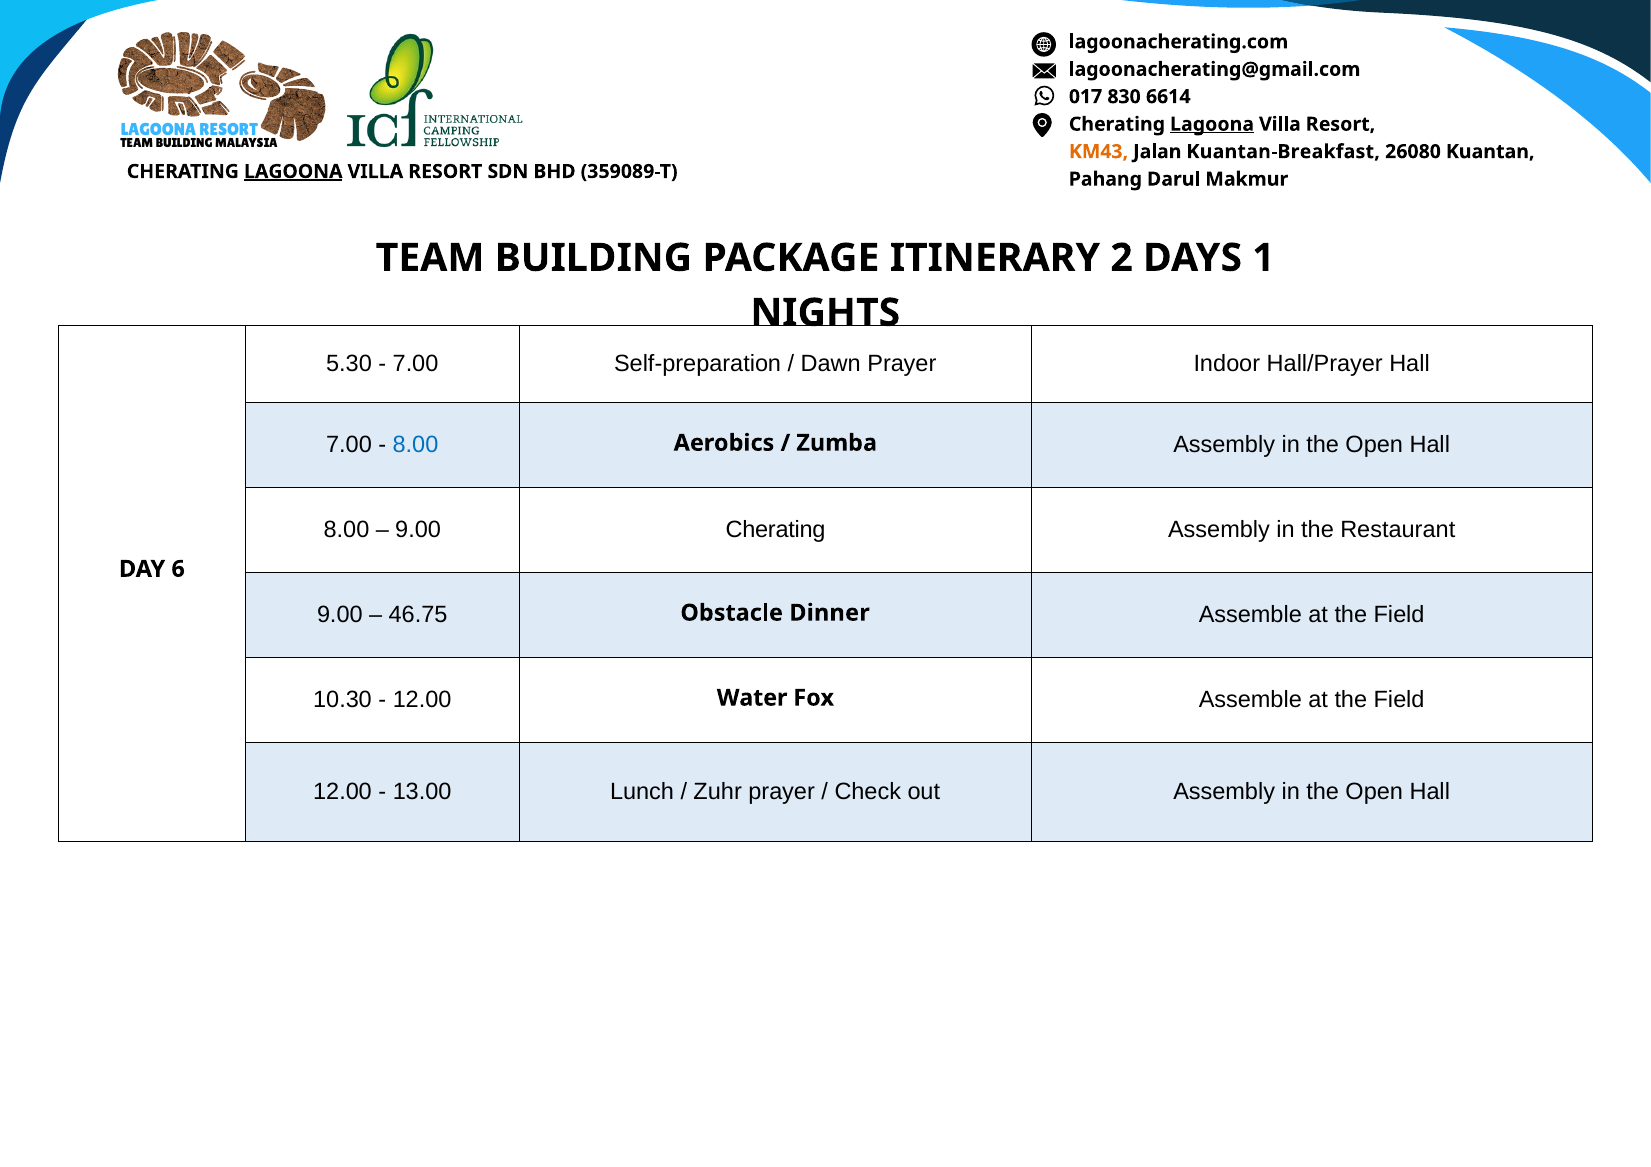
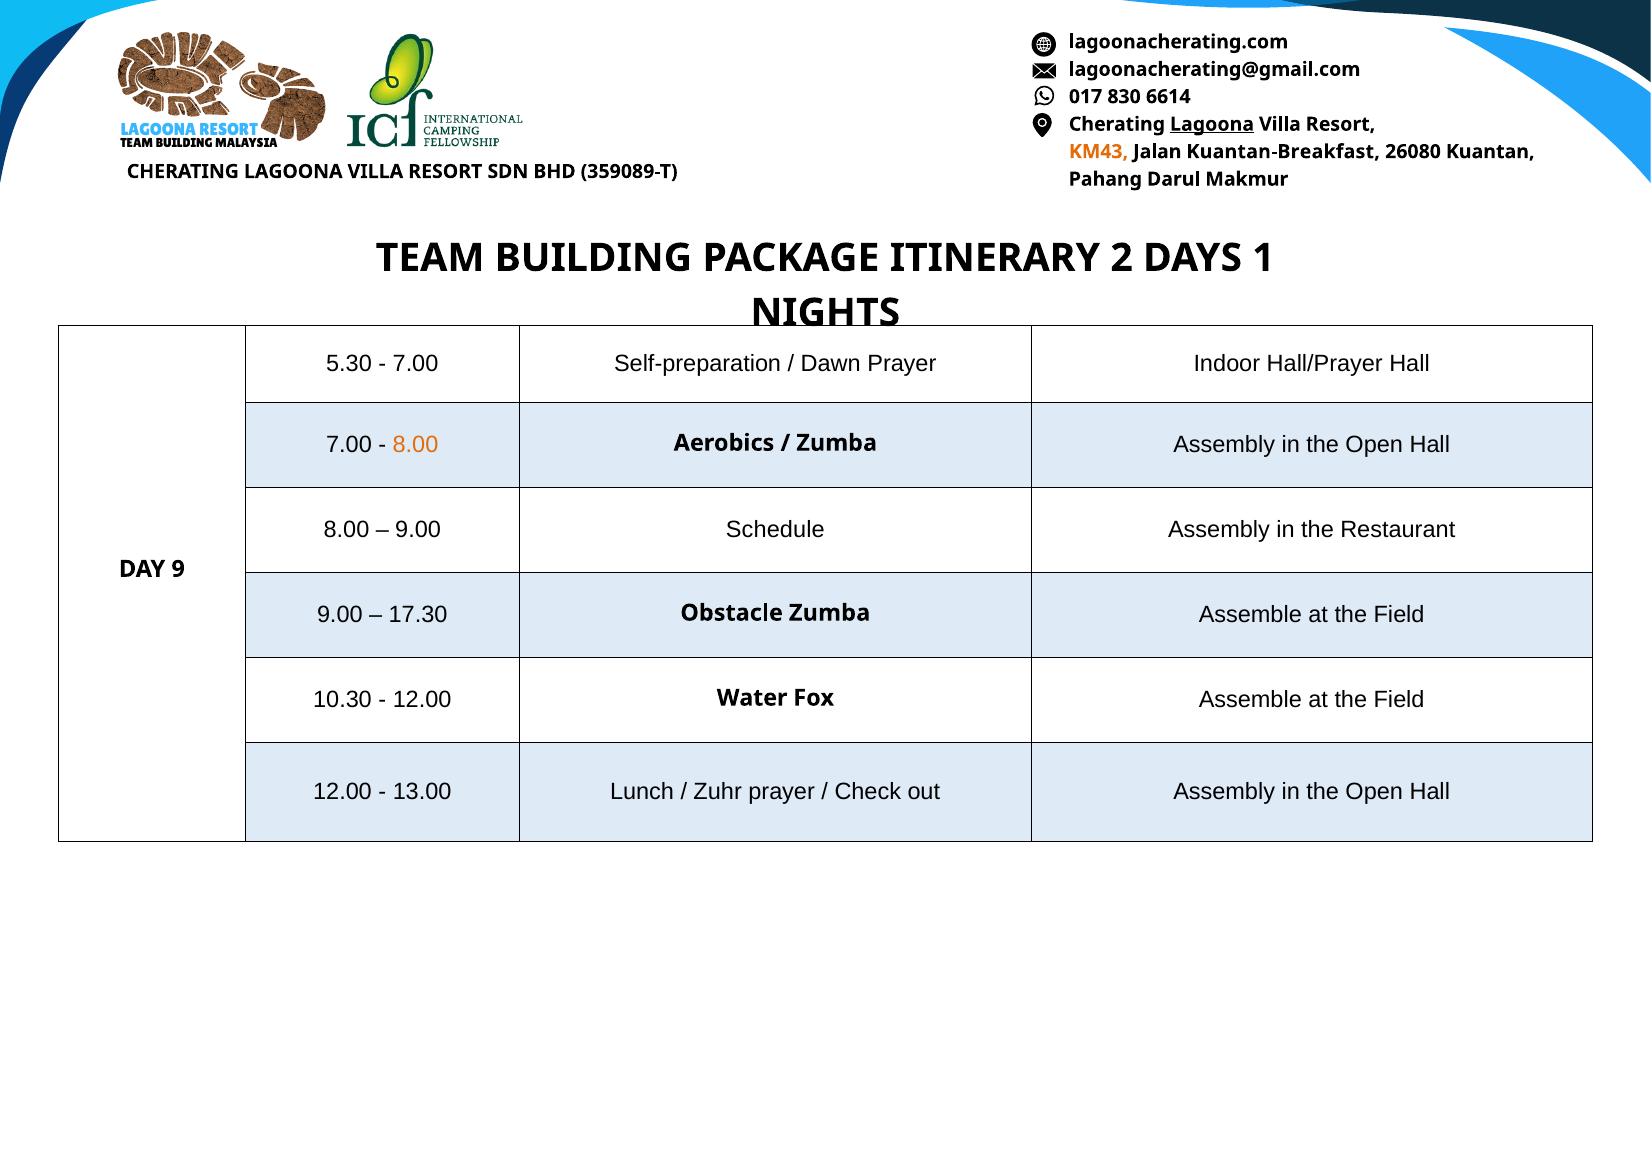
LAGOONA at (293, 171) underline: present -> none
8.00 at (416, 445) colour: blue -> orange
9.00 Cherating: Cherating -> Schedule
6: 6 -> 9
46.75: 46.75 -> 17.30
Obstacle Dinner: Dinner -> Zumba
